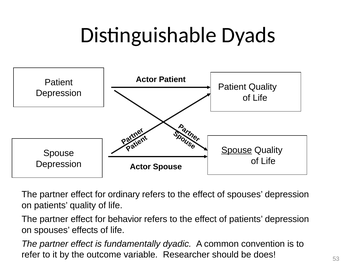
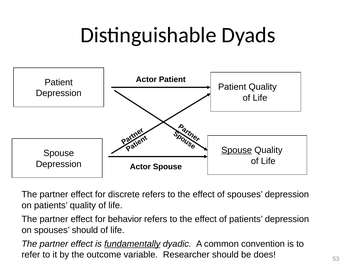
ordinary: ordinary -> discrete
spouses effects: effects -> should
fundamentally underline: none -> present
